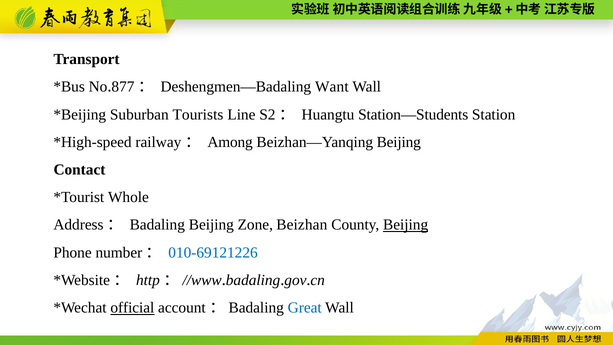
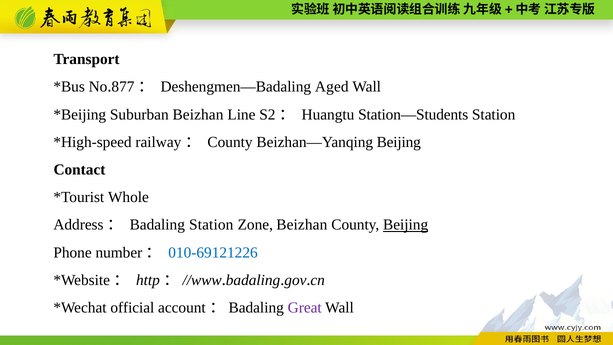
Want: Want -> Aged
Suburban Tourists: Tourists -> Beizhan
railway： Among: Among -> County
Badaling Beijing: Beijing -> Station
official underline: present -> none
Great colour: blue -> purple
